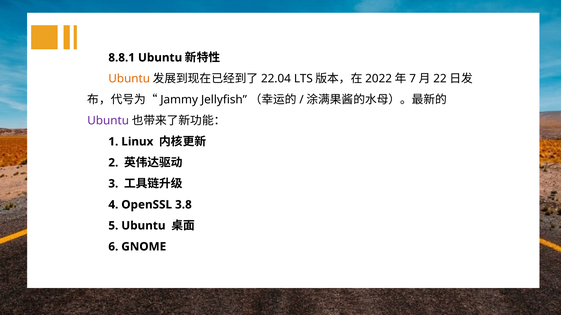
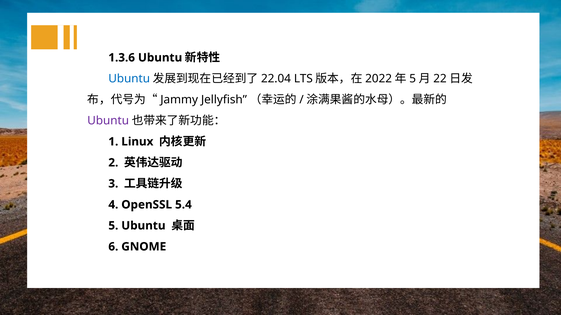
8.8.1: 8.8.1 -> 1.3.6
Ubuntu at (129, 79) colour: orange -> blue
7 at (413, 79): 7 -> 5
3.8: 3.8 -> 5.4
